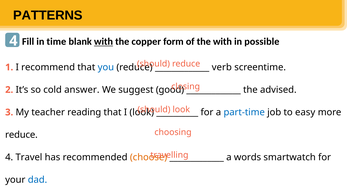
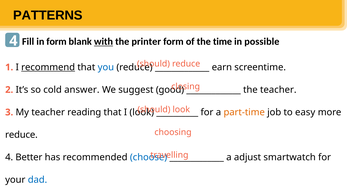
in time: time -> form
copper: copper -> printer
the with: with -> time
recommend underline: none -> present
verb: verb -> earn
the advised: advised -> teacher
part-time colour: blue -> orange
4 Travel: Travel -> Better
choose colour: orange -> blue
words: words -> adjust
